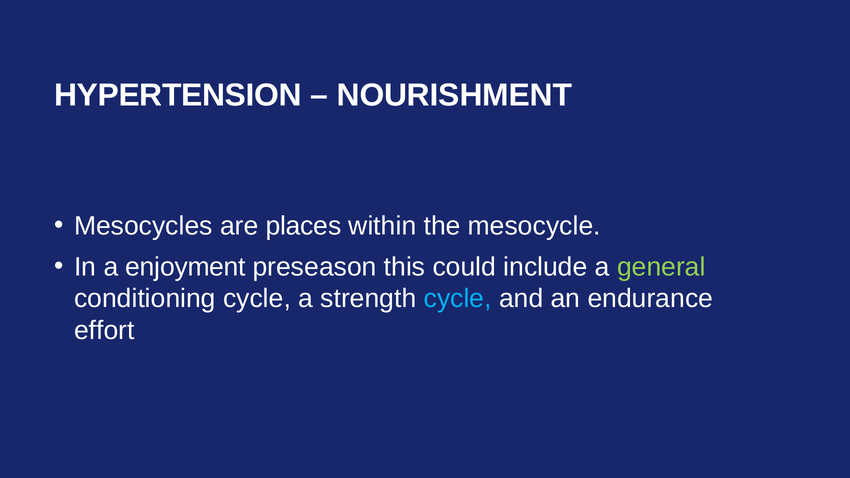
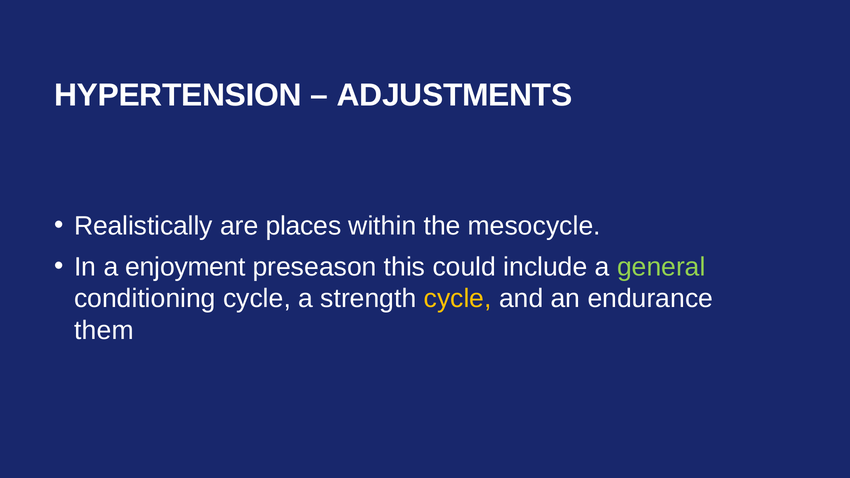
NOURISHMENT: NOURISHMENT -> ADJUSTMENTS
Mesocycles: Mesocycles -> Realistically
cycle at (458, 299) colour: light blue -> yellow
effort: effort -> them
